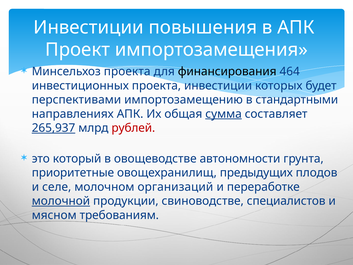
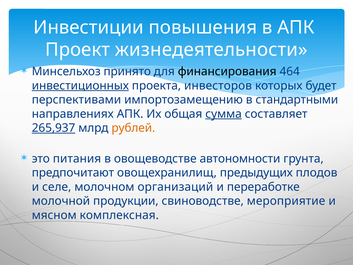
импортозамещения: импортозамещения -> жизнедеятельности
Минсельхоз проекта: проекта -> принято
инвестиционных underline: none -> present
проекта инвестиции: инвестиции -> инвесторов
рублей colour: red -> orange
который: который -> питания
приоритетные: приоритетные -> предпочитают
молочной underline: present -> none
специалистов: специалистов -> мероприятие
требованиям: требованиям -> комплексная
